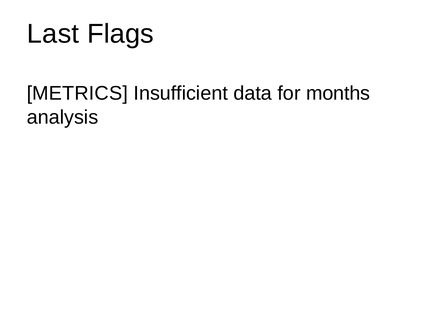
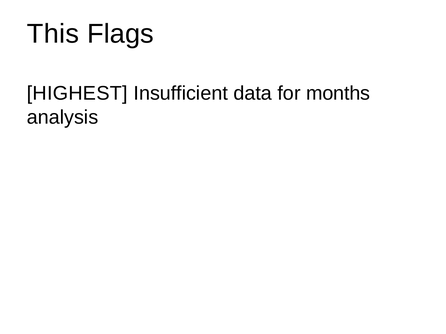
Last: Last -> This
METRICS: METRICS -> HIGHEST
